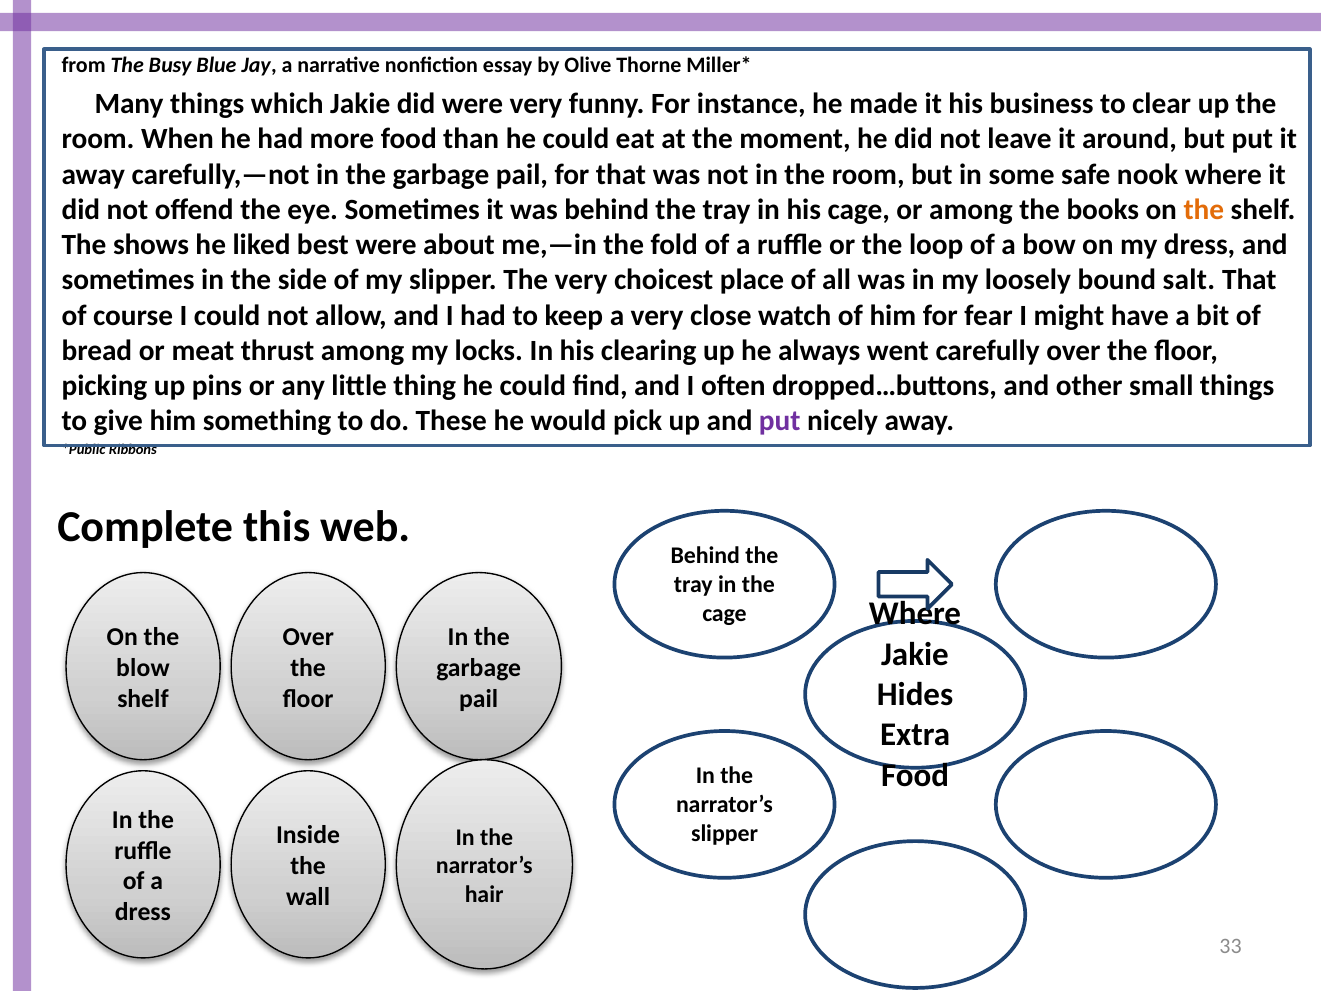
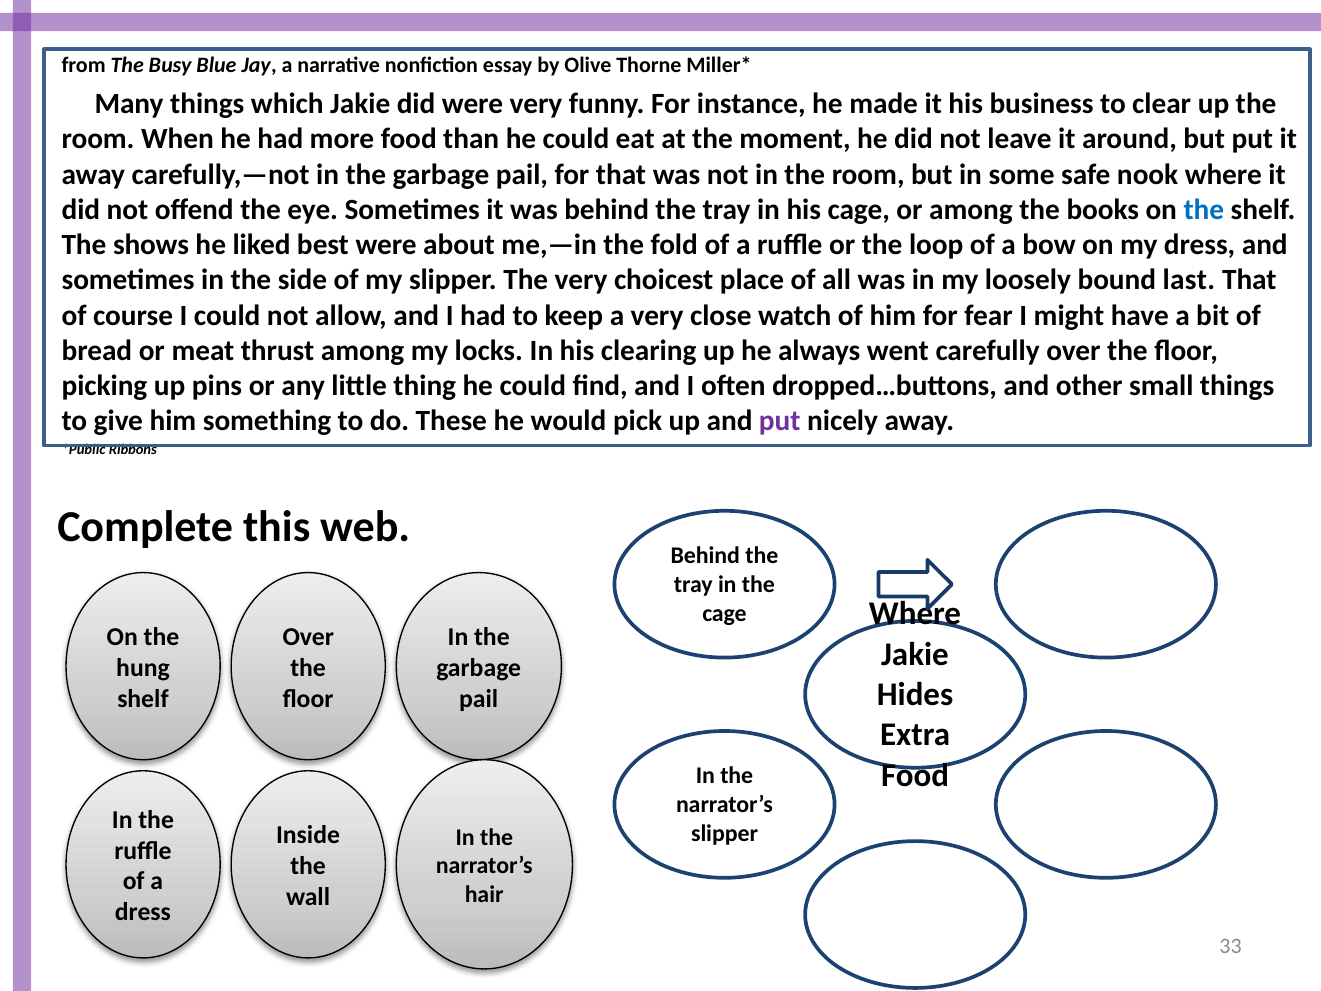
the at (1204, 210) colour: orange -> blue
salt: salt -> last
blow: blow -> hung
